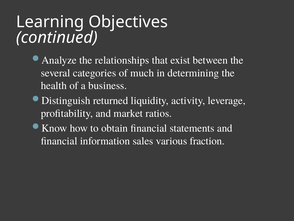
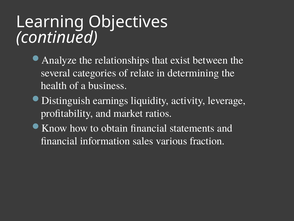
much: much -> relate
returned: returned -> earnings
